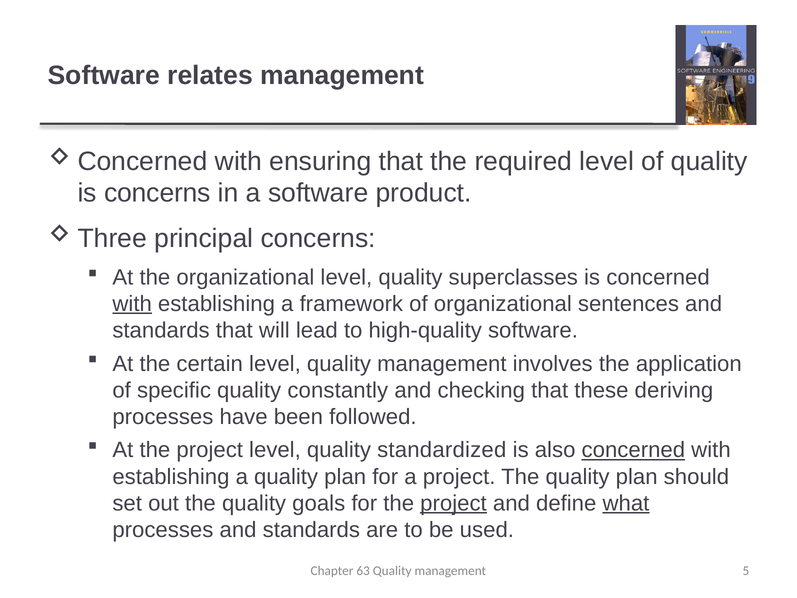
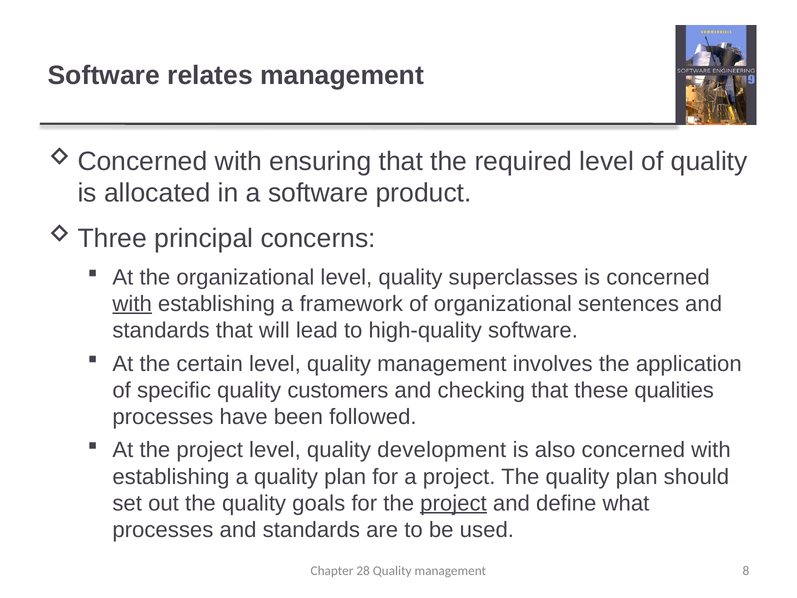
is concerns: concerns -> allocated
constantly: constantly -> customers
deriving: deriving -> qualities
standardized: standardized -> development
concerned at (633, 450) underline: present -> none
what underline: present -> none
63: 63 -> 28
5: 5 -> 8
